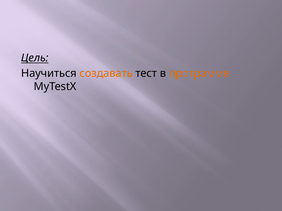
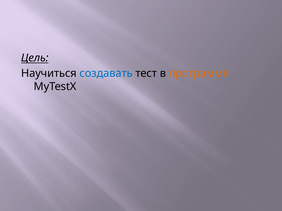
создавать colour: orange -> blue
